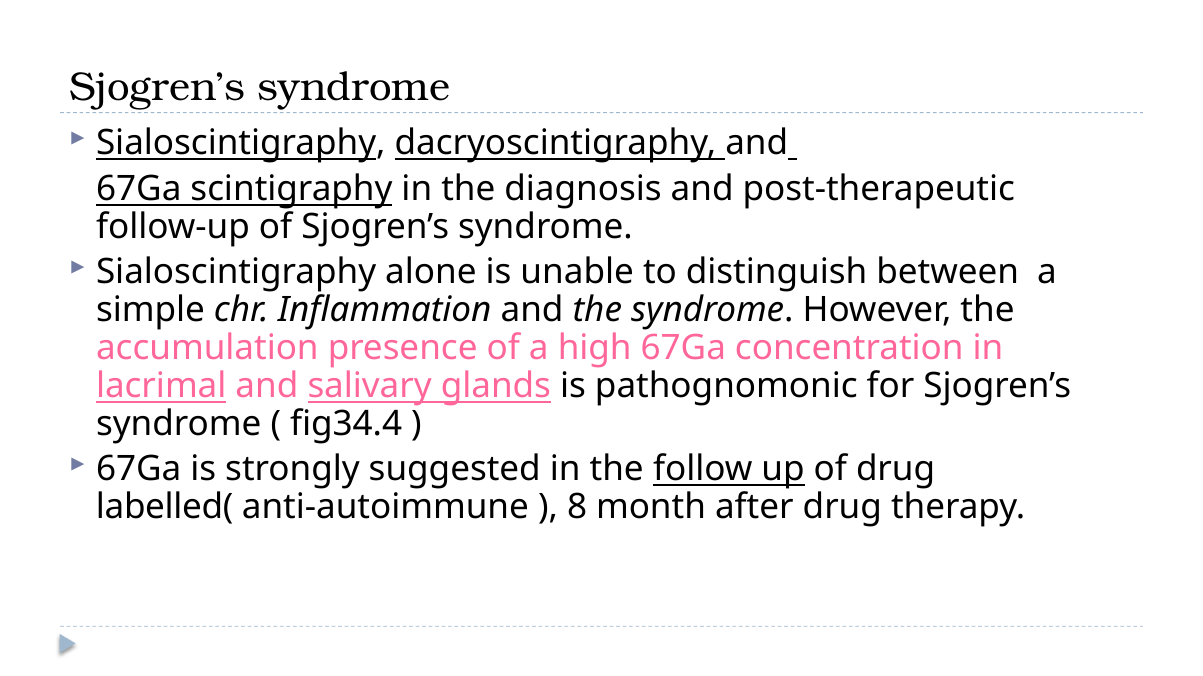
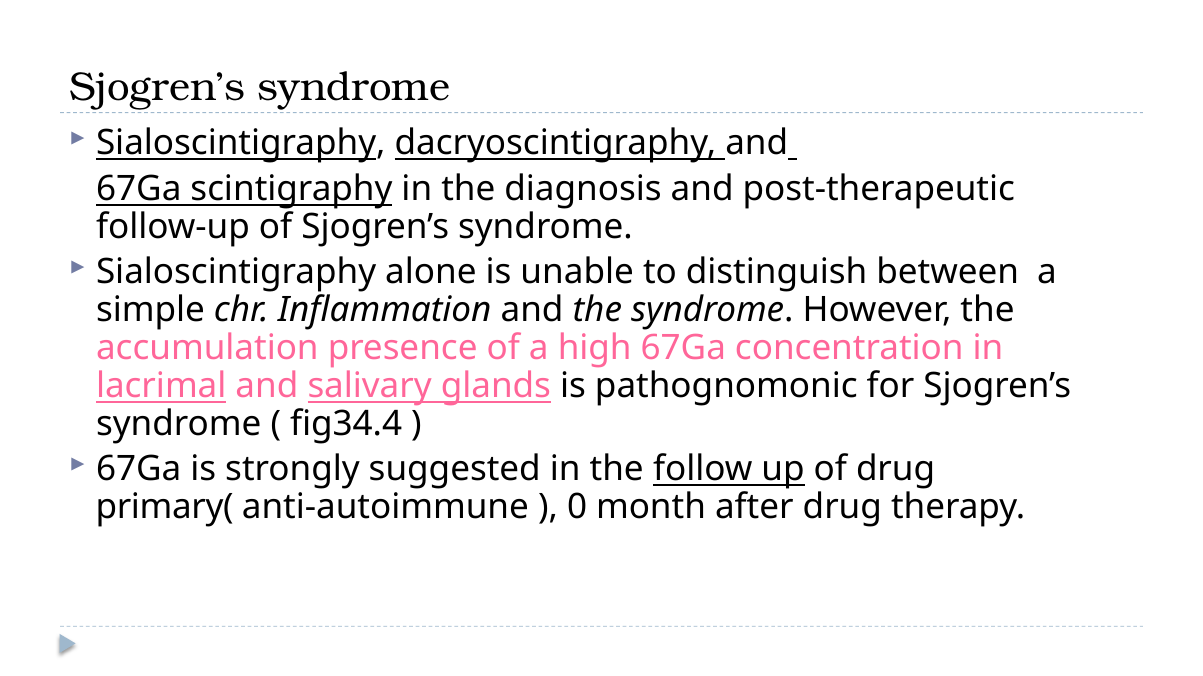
labelled(: labelled( -> primary(
8: 8 -> 0
